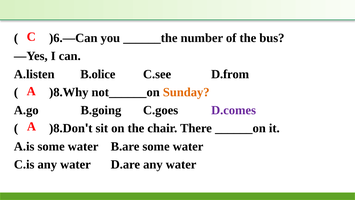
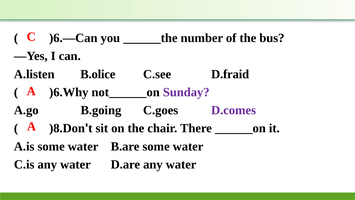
D.from: D.from -> D.fraid
)8.Why: )8.Why -> )6.Why
Sunday colour: orange -> purple
